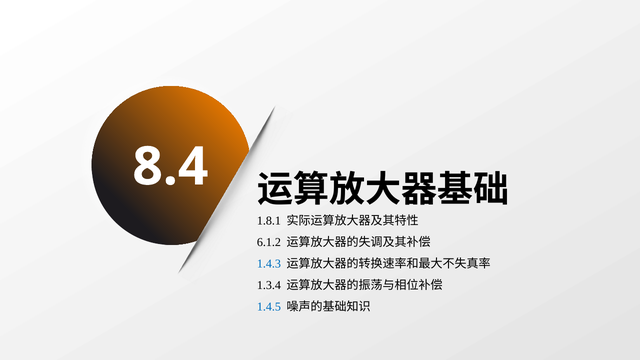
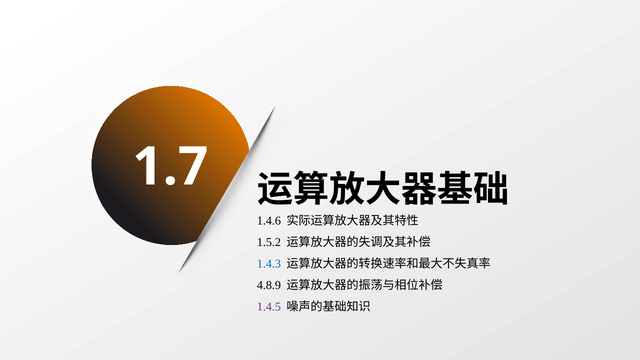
8.4: 8.4 -> 1.7
1.8.1: 1.8.1 -> 1.4.6
6.1.2: 6.1.2 -> 1.5.2
1.3.4: 1.3.4 -> 4.8.9
1.4.5 colour: blue -> purple
